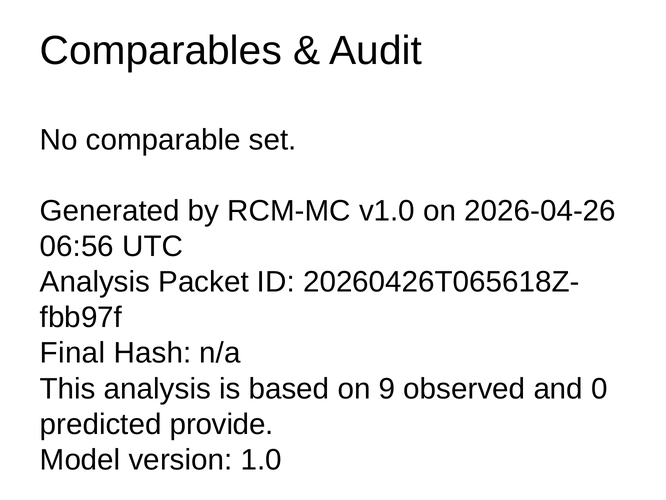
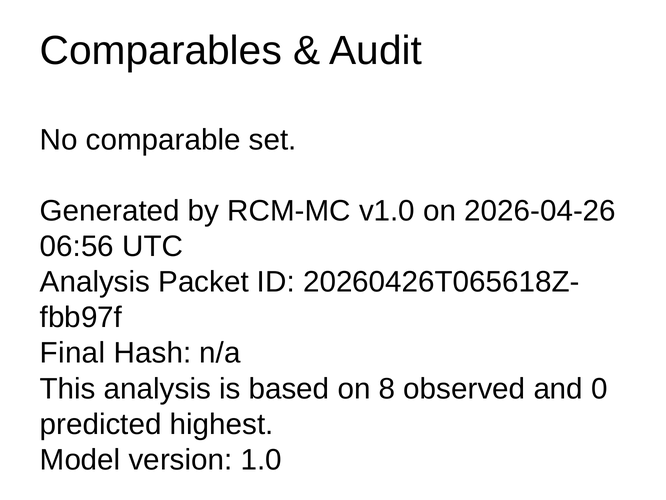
9: 9 -> 8
provide: provide -> highest
